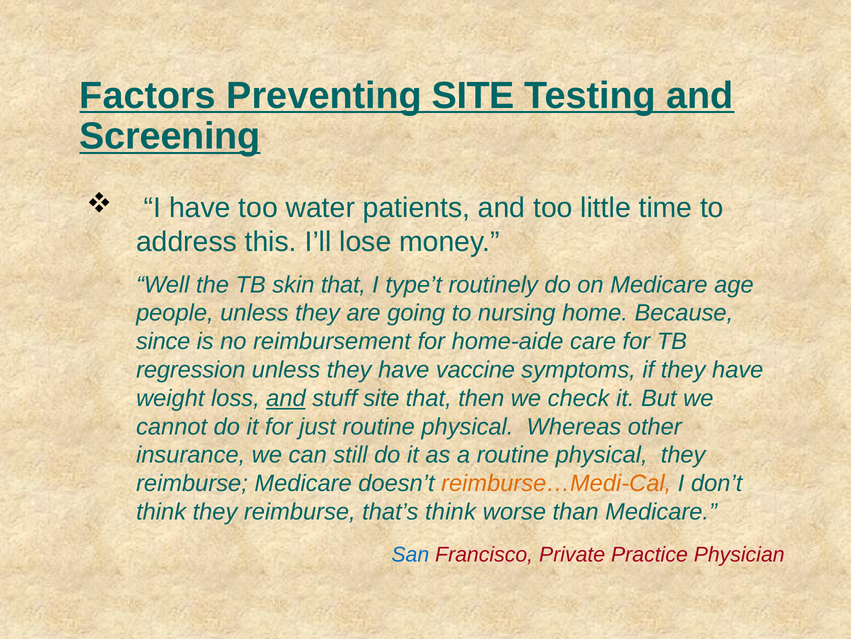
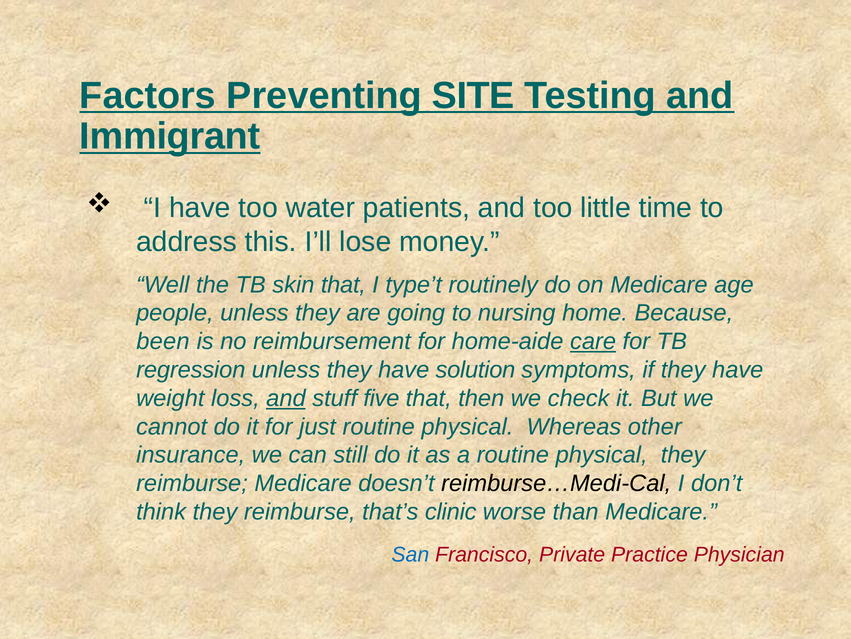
Screening: Screening -> Immigrant
since: since -> been
care underline: none -> present
vaccine: vaccine -> solution
stuff site: site -> five
reimburse…Medi-Cal colour: orange -> black
that’s think: think -> clinic
